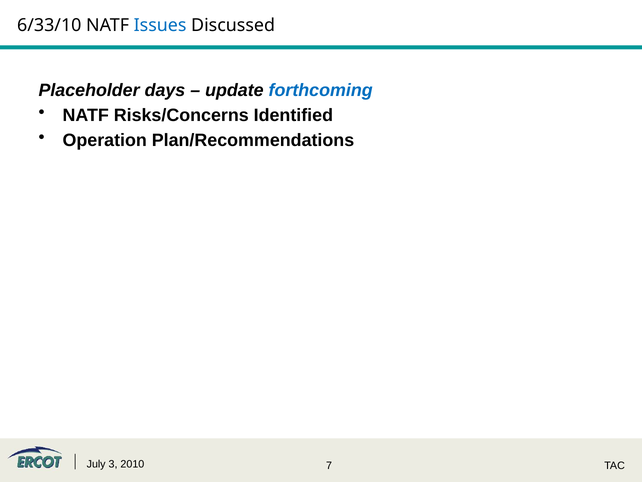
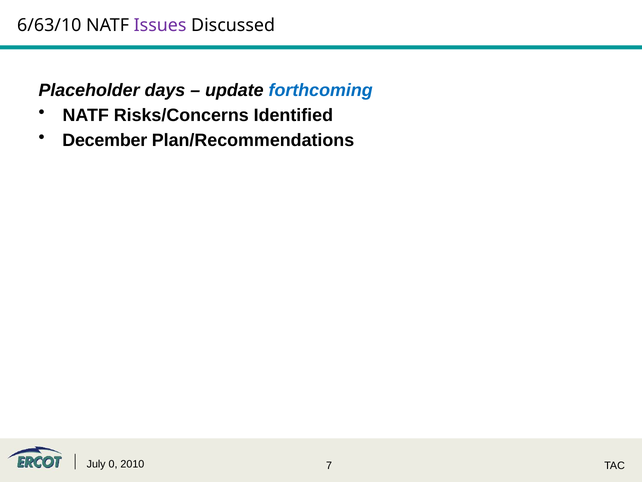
6/33/10: 6/33/10 -> 6/63/10
Issues colour: blue -> purple
Operation: Operation -> December
3: 3 -> 0
